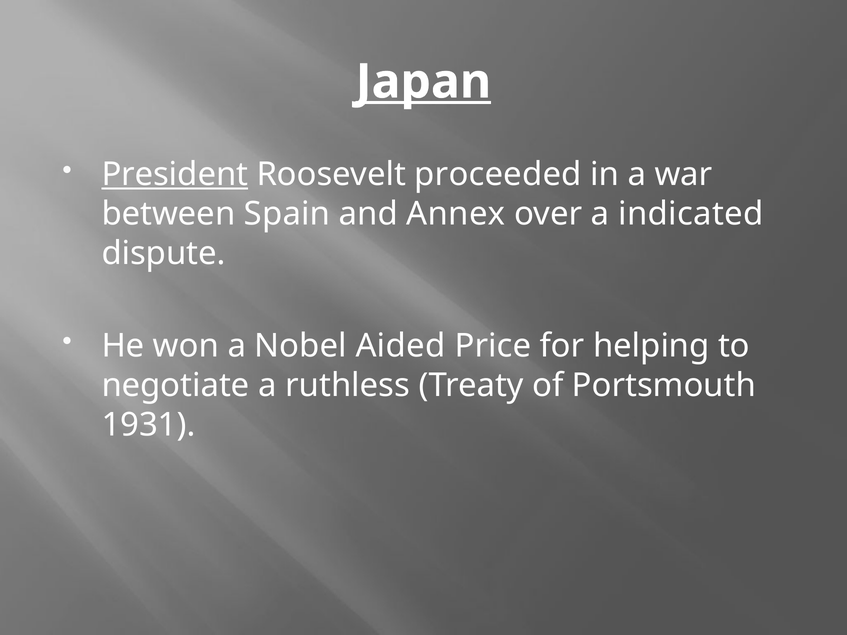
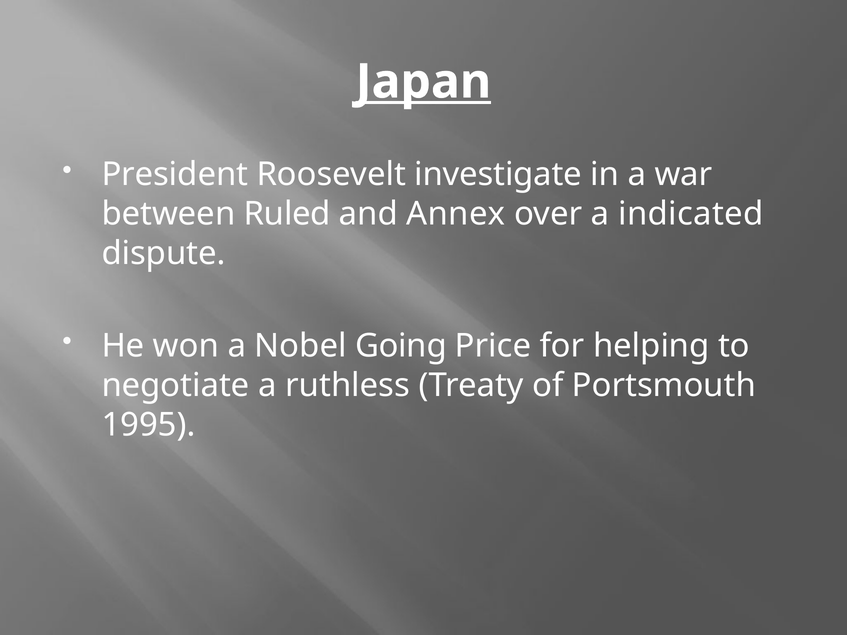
President underline: present -> none
proceeded: proceeded -> investigate
Spain: Spain -> Ruled
Aided: Aided -> Going
1931: 1931 -> 1995
